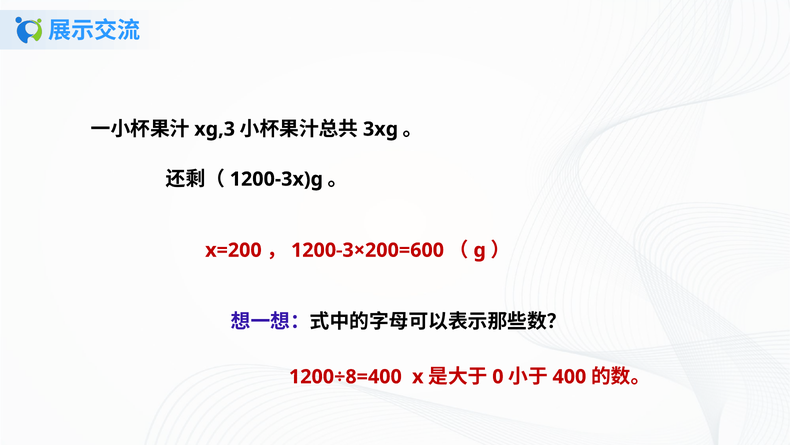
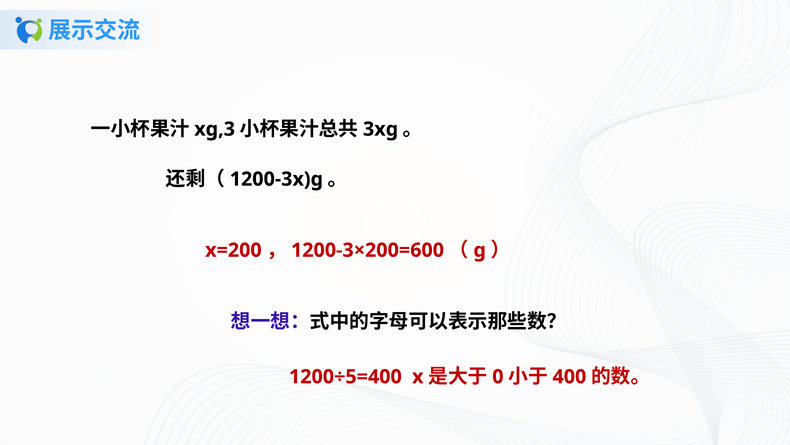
1200÷8=400: 1200÷8=400 -> 1200÷5=400
